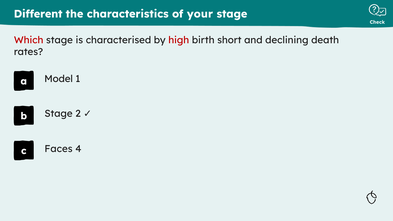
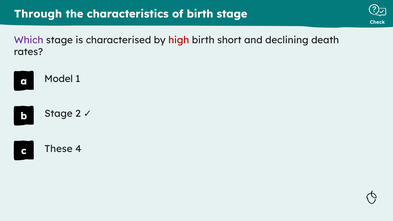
Different: Different -> Through
of your: your -> birth
Which colour: red -> purple
Faces: Faces -> These
